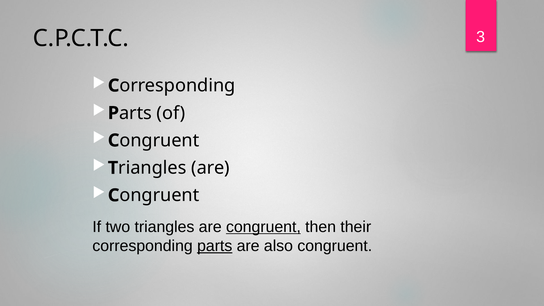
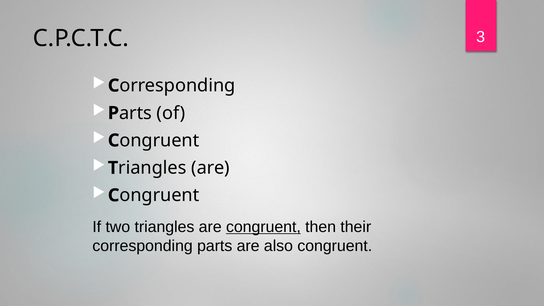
parts underline: present -> none
